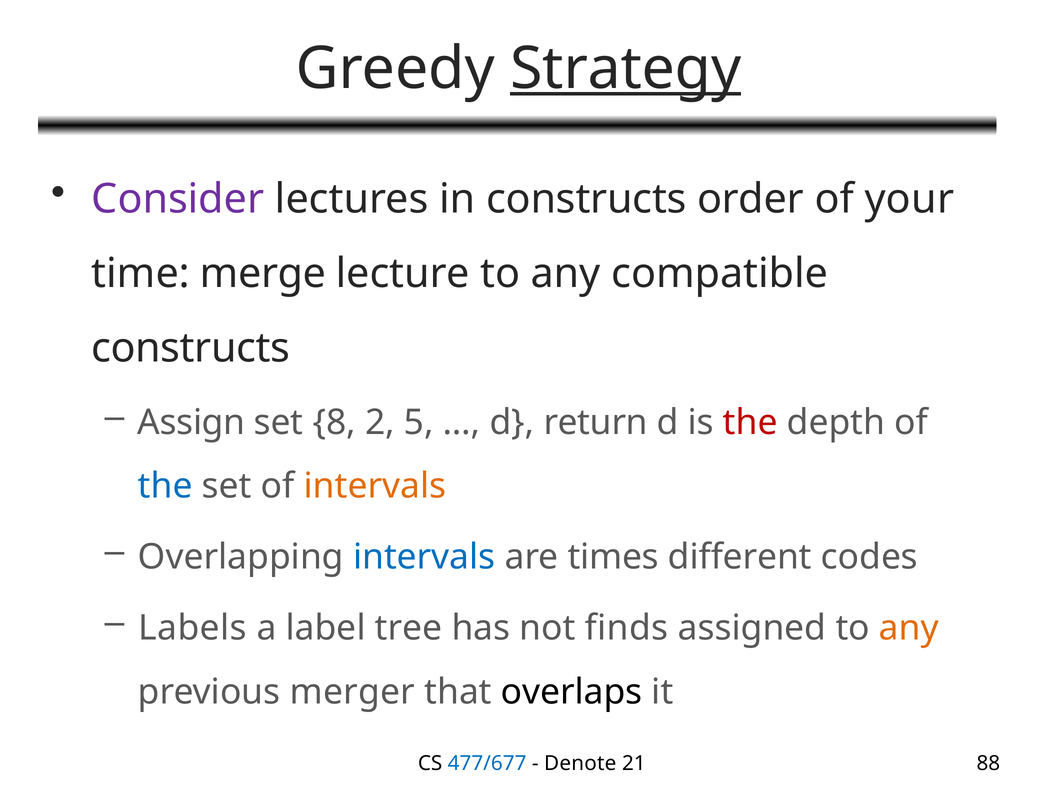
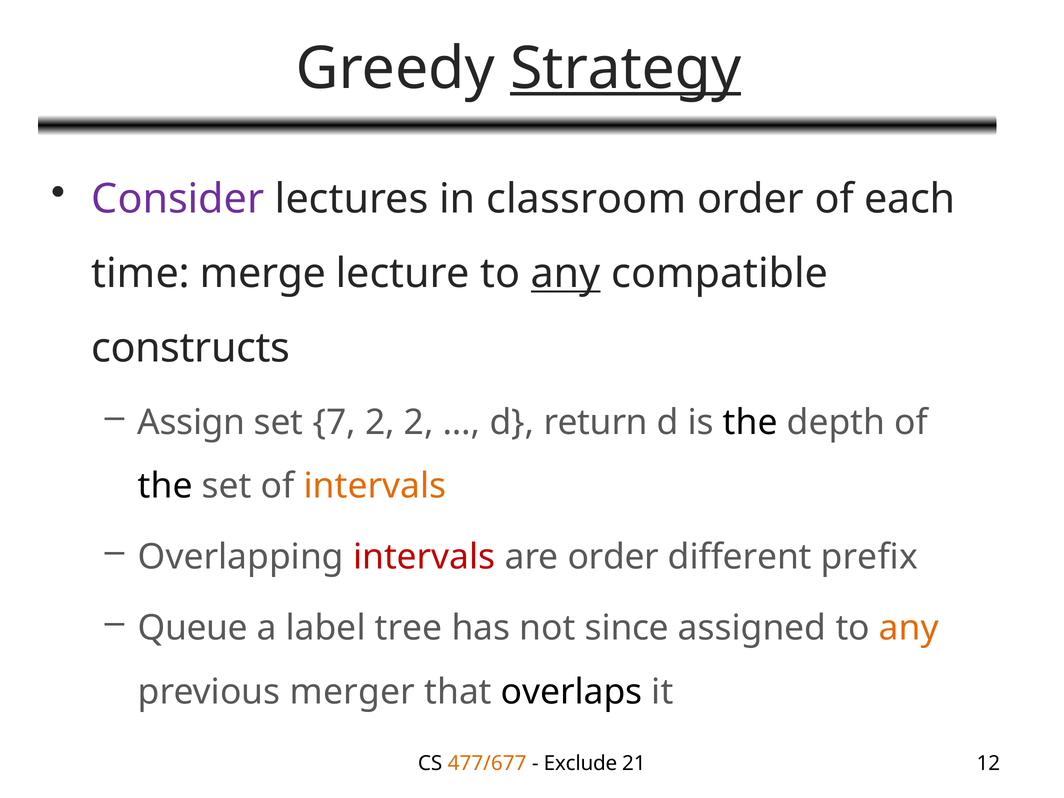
in constructs: constructs -> classroom
your: your -> each
any at (566, 274) underline: none -> present
8: 8 -> 7
2 5: 5 -> 2
the at (750, 422) colour: red -> black
the at (165, 486) colour: blue -> black
intervals at (424, 557) colour: blue -> red
are times: times -> order
codes: codes -> prefix
Labels: Labels -> Queue
finds: finds -> since
477/677 colour: blue -> orange
Denote: Denote -> Exclude
88: 88 -> 12
